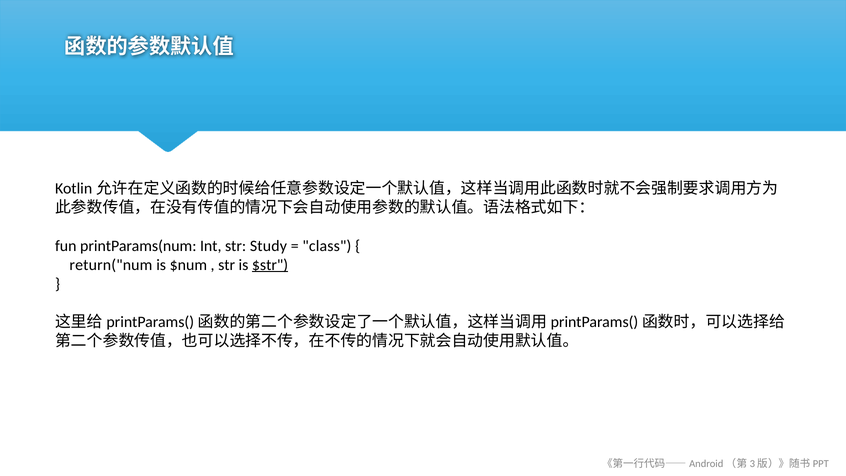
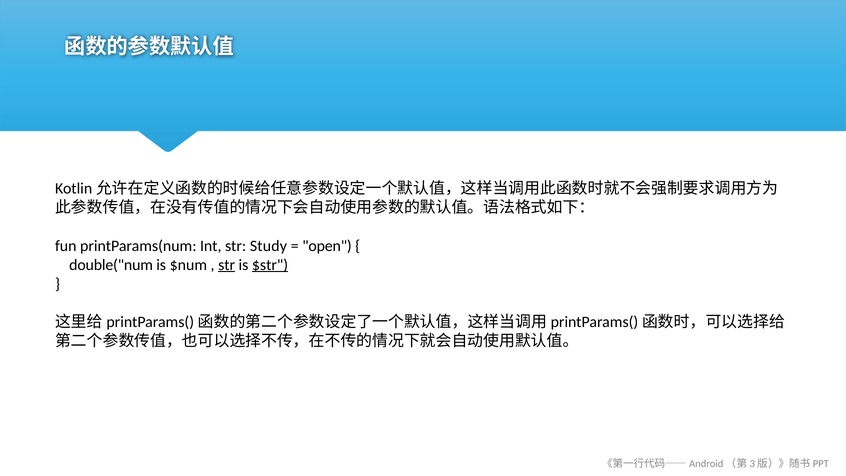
class: class -> open
return("num: return("num -> double("num
str at (227, 265) underline: none -> present
